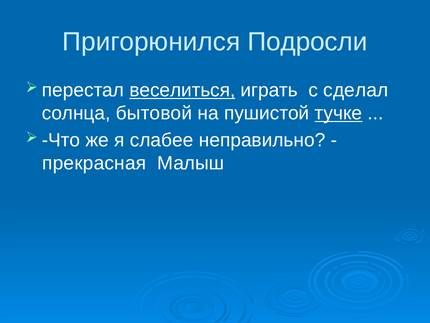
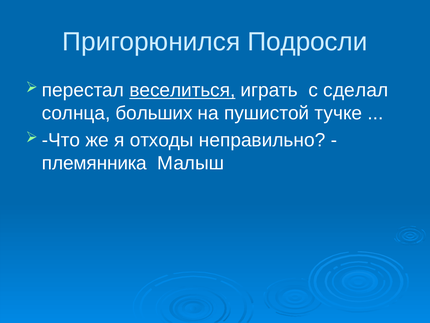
бытовой: бытовой -> больших
тучке underline: present -> none
слабее: слабее -> отходы
прекрасная: прекрасная -> племянника
